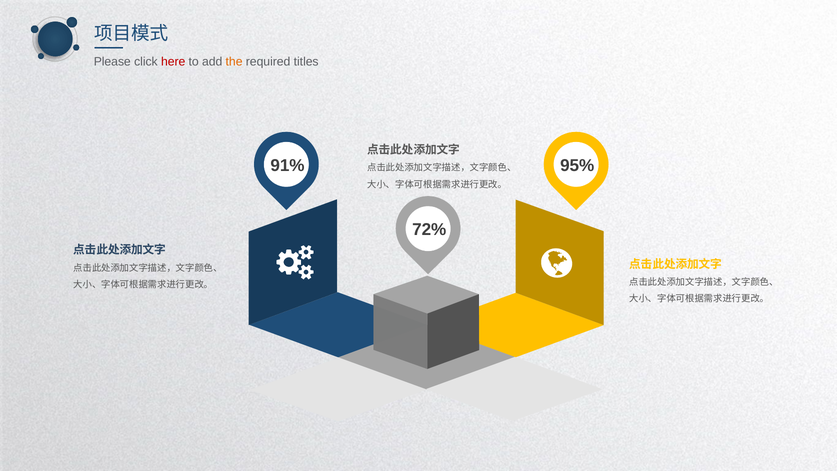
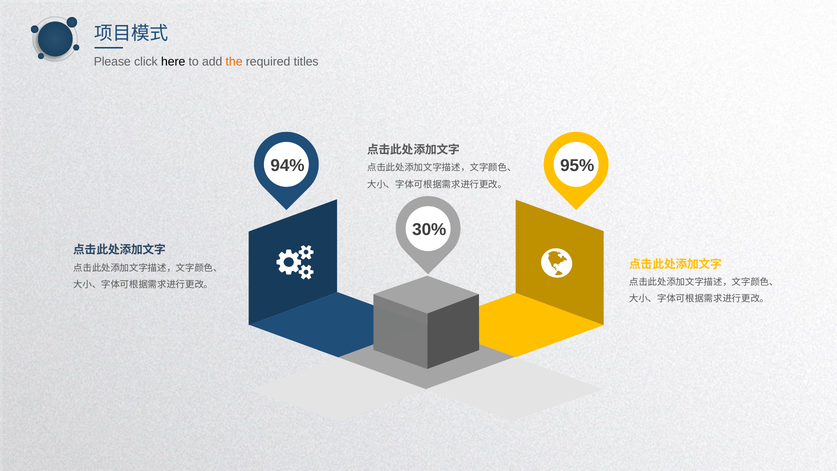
here colour: red -> black
91%: 91% -> 94%
72%: 72% -> 30%
